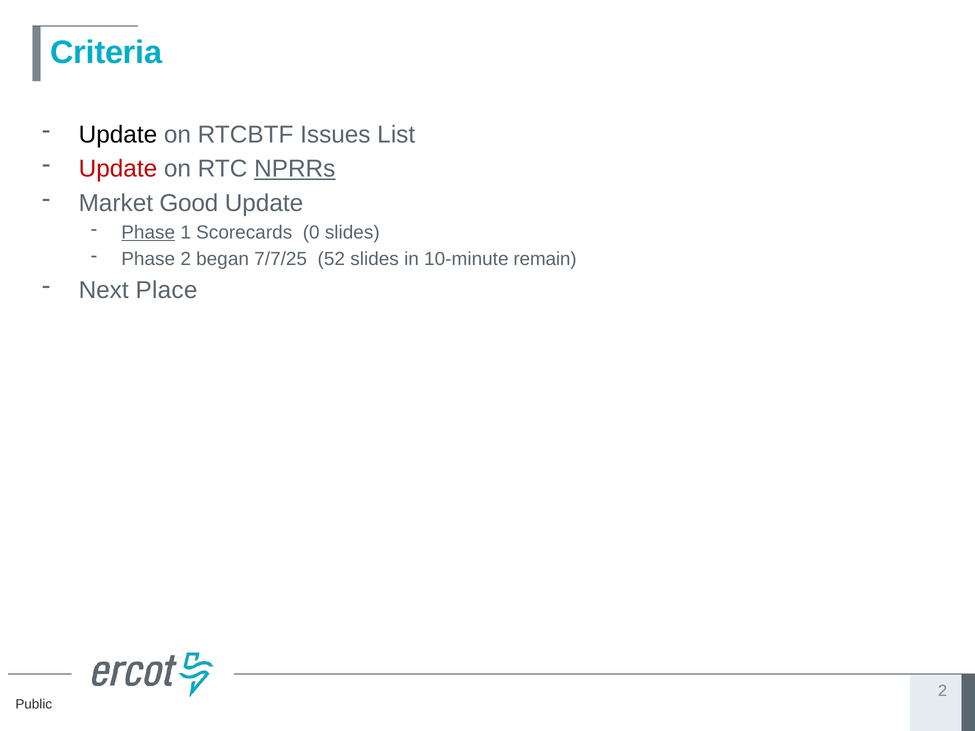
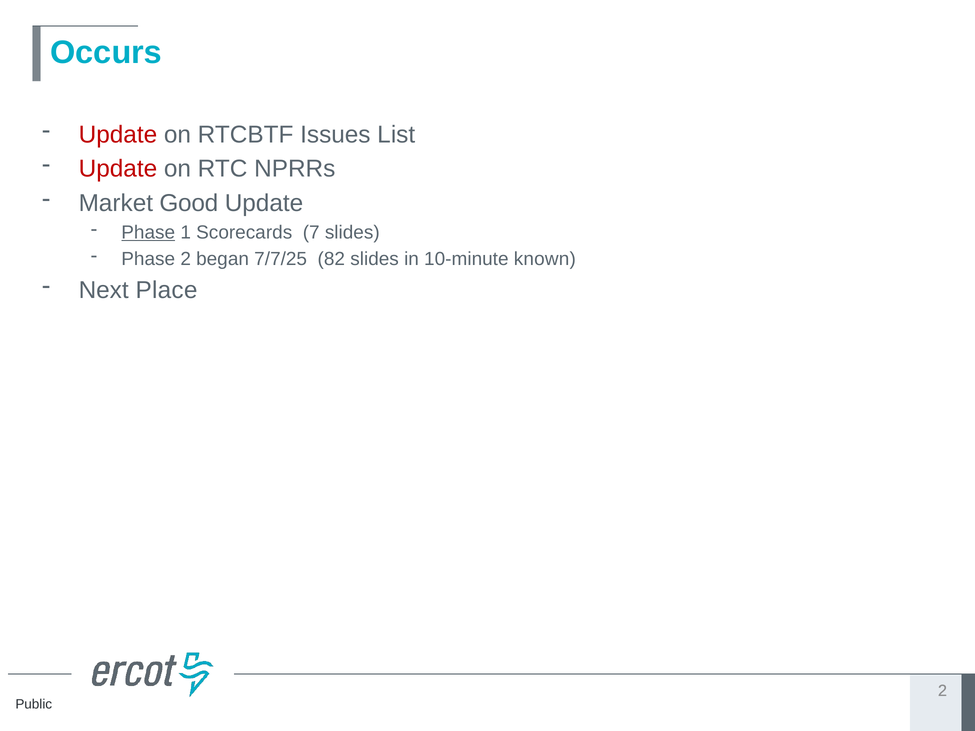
Criteria: Criteria -> Occurs
Update at (118, 135) colour: black -> red
NPRRs underline: present -> none
0: 0 -> 7
52: 52 -> 82
remain: remain -> known
